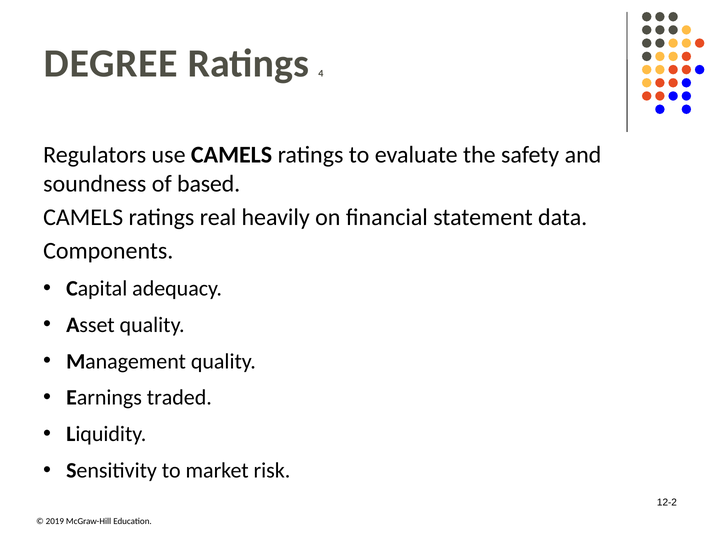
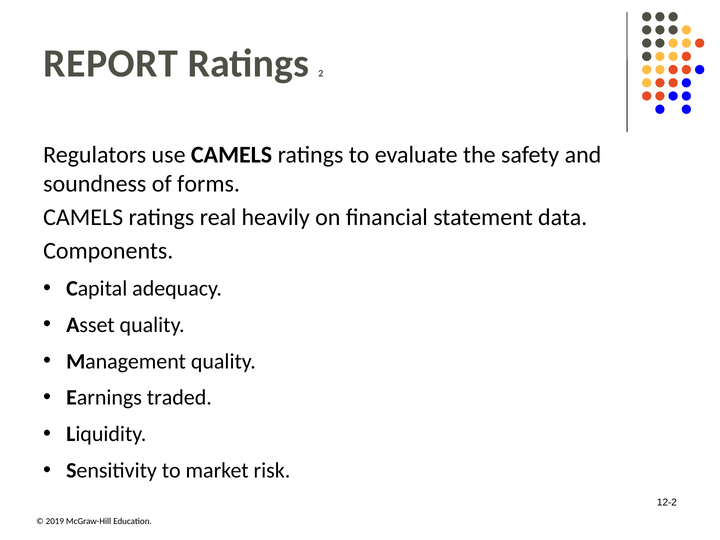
DEGREE: DEGREE -> REPORT
4: 4 -> 2
based: based -> forms
